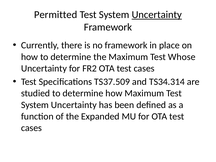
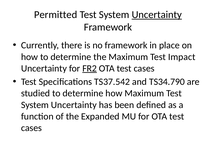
Whose: Whose -> Impact
FR2 underline: none -> present
TS37.509: TS37.509 -> TS37.542
TS34.314: TS34.314 -> TS34.790
